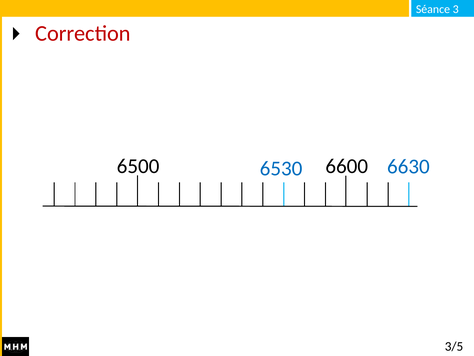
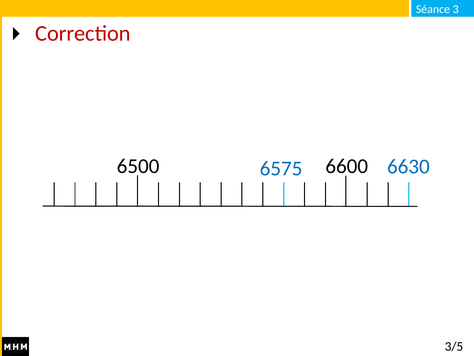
6530: 6530 -> 6575
